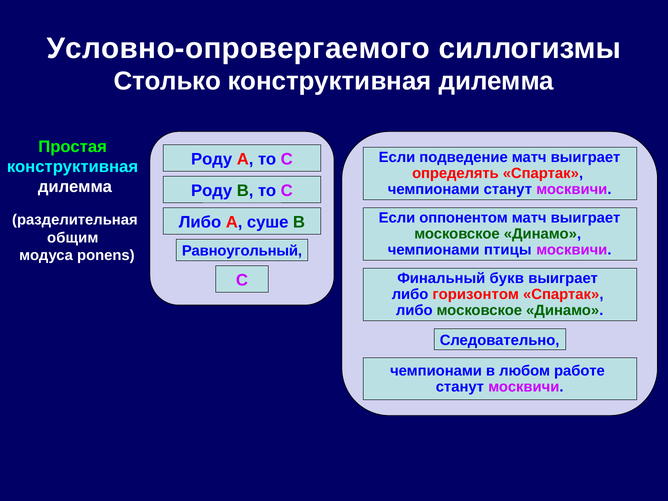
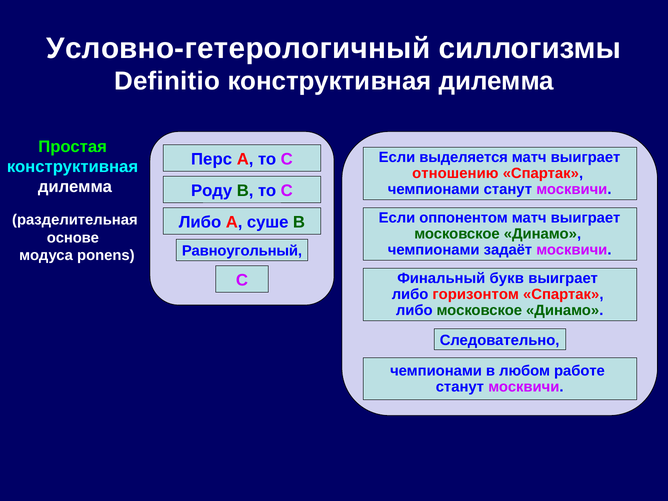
Условно-опровергаемого: Условно-опровергаемого -> Условно-гетерологичный
Столько: Столько -> Definitio
подведение: подведение -> выделяется
Роду at (212, 159): Роду -> Перс
определять: определять -> отношению
общим: общим -> основе
птицы: птицы -> задаёт
